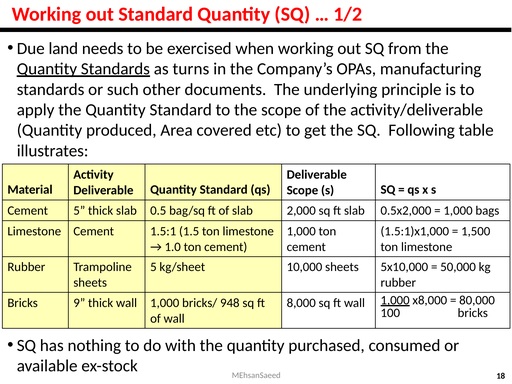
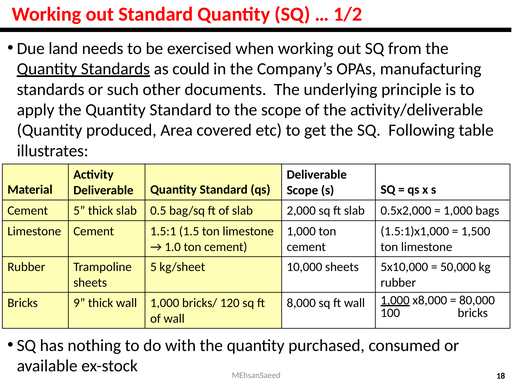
turns: turns -> could
948: 948 -> 120
